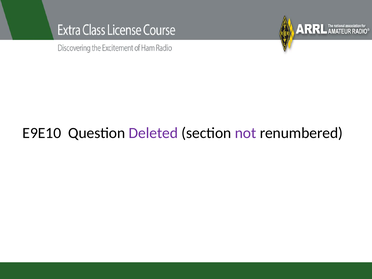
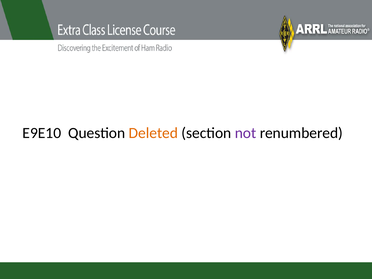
Deleted colour: purple -> orange
